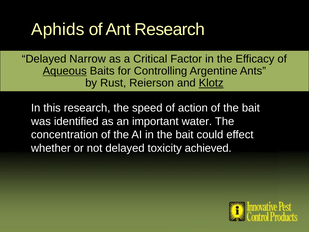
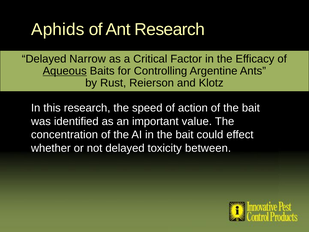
Klotz underline: present -> none
water: water -> value
achieved: achieved -> between
